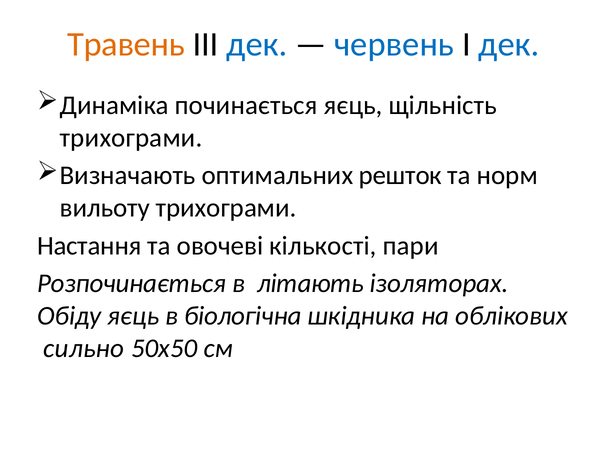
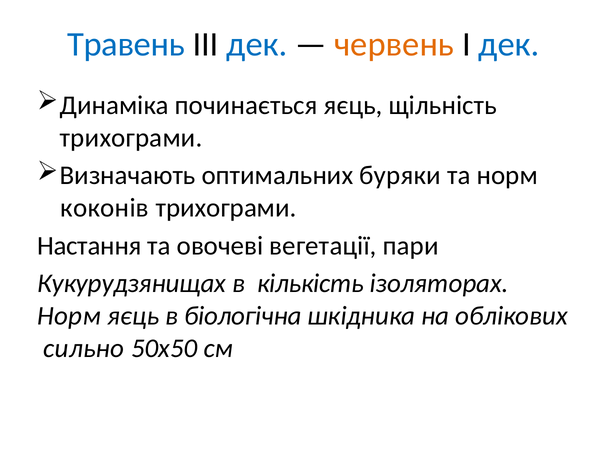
Травень colour: orange -> blue
червень colour: blue -> orange
решток: решток -> буряки
вильоту: вильоту -> коконів
кількості: кількості -> вегетації
Розпочинається: Розпочинається -> Кукурудзянищах
літають: літають -> кількість
Обіду at (69, 316): Обіду -> Норм
